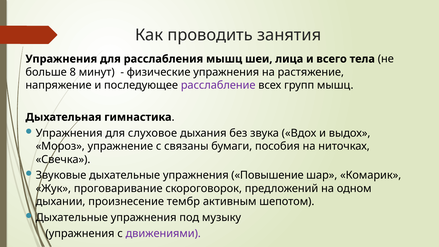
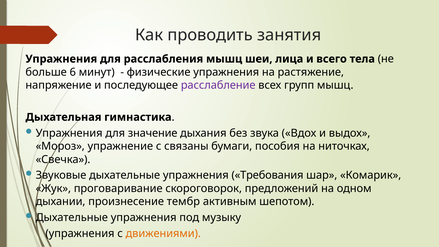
8: 8 -> 6
слуховое: слуховое -> значение
Повышение: Повышение -> Требования
движениями colour: purple -> orange
